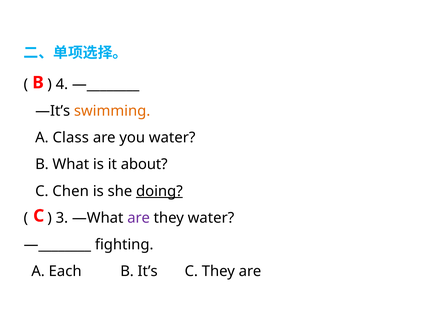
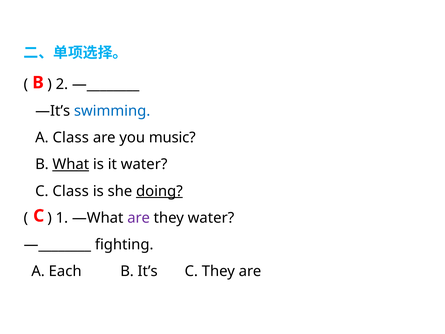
4: 4 -> 2
swimming colour: orange -> blue
you water: water -> music
What underline: none -> present
it about: about -> water
C Chen: Chen -> Class
3: 3 -> 1
